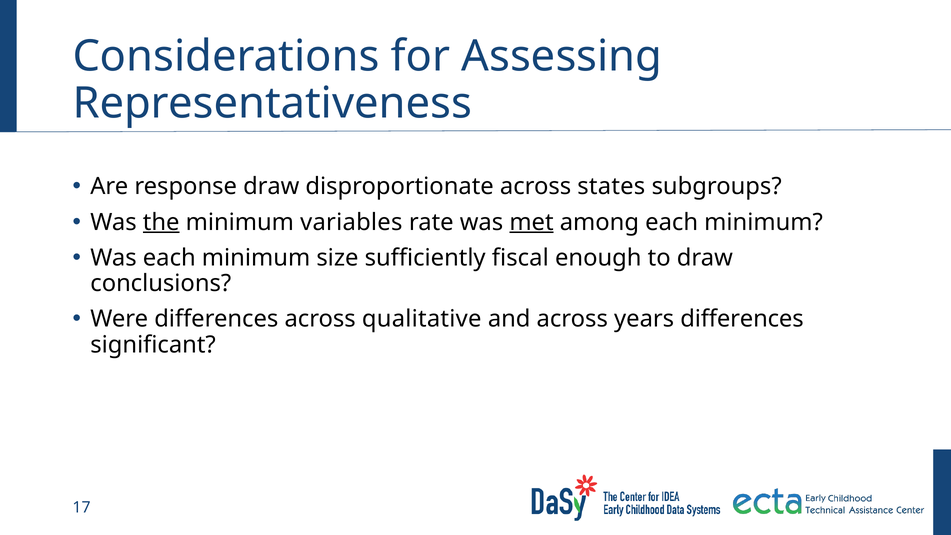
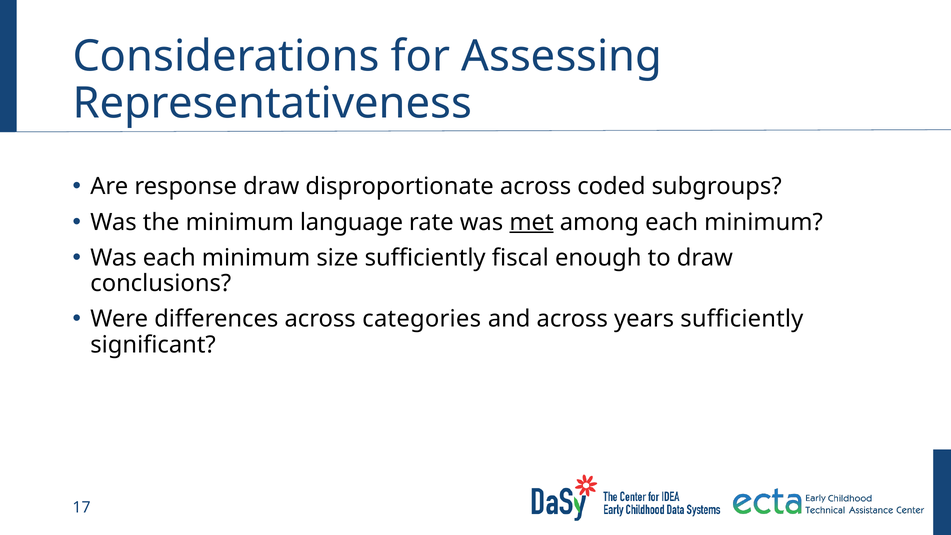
states: states -> coded
the underline: present -> none
variables: variables -> language
qualitative: qualitative -> categories
years differences: differences -> sufficiently
